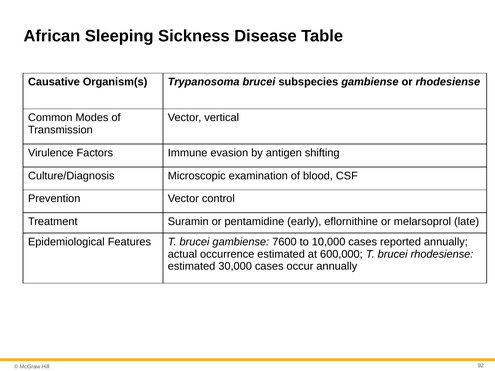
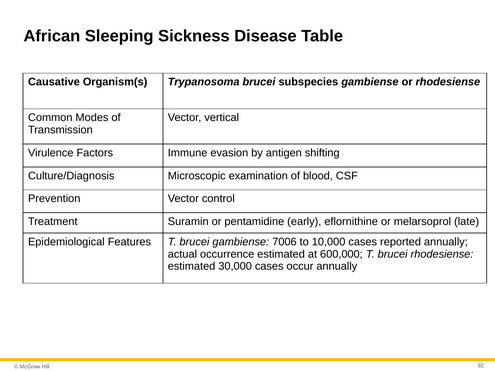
7600: 7600 -> 7006
